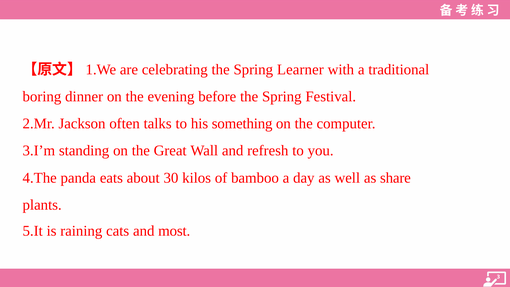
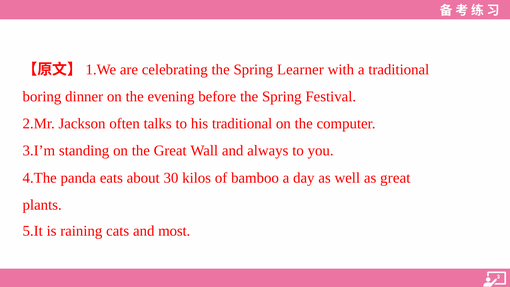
his something: something -> traditional
refresh: refresh -> always
as share: share -> great
